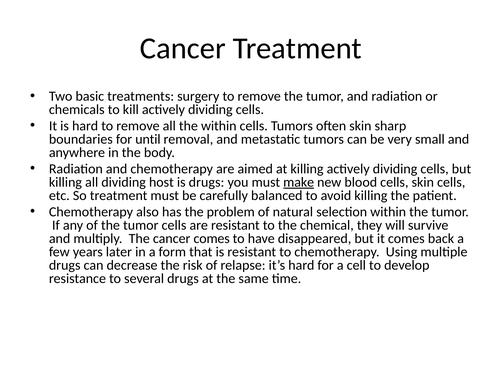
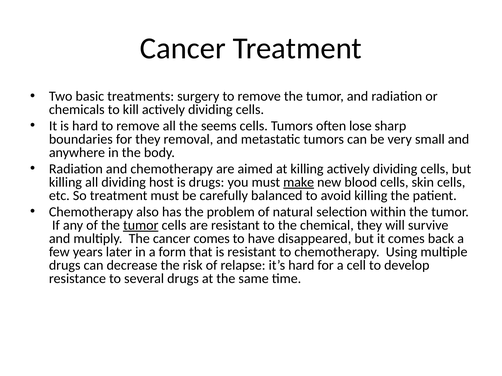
the within: within -> seems
often skin: skin -> lose
for until: until -> they
tumor at (141, 225) underline: none -> present
